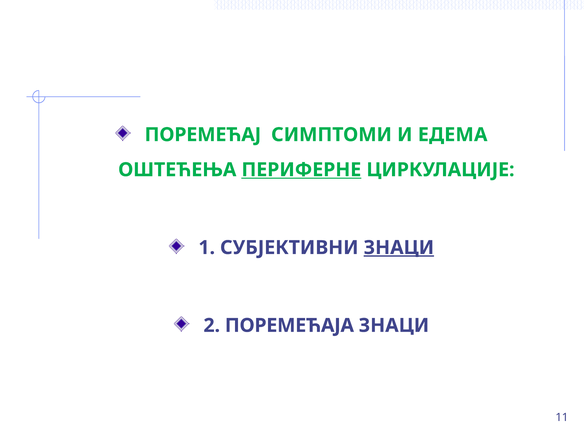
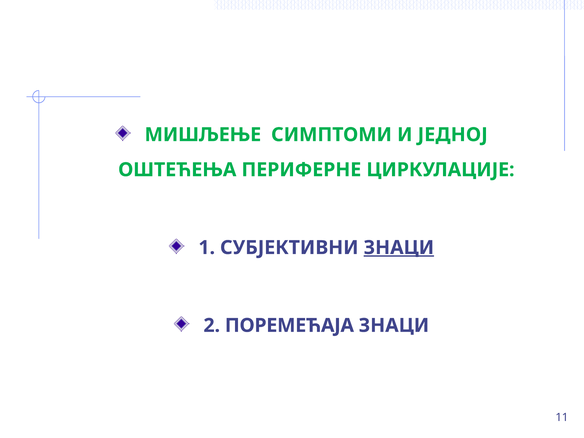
ПОРЕМЕЋАЈ: ПОРЕМЕЋАЈ -> МИШЉЕЊЕ
ЕДЕМА: ЕДЕМА -> ЈЕДНОЈ
ПЕРИФЕРНЕ underline: present -> none
